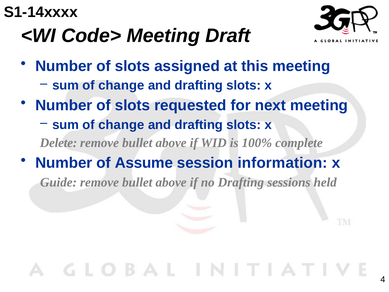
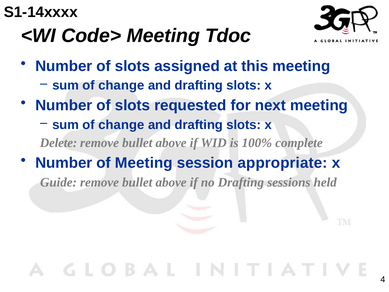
Draft: Draft -> Tdoc
of Assume: Assume -> Meeting
information: information -> appropriate
